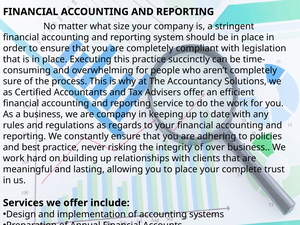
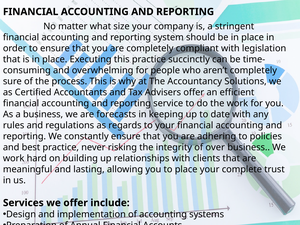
are company: company -> forecasts
